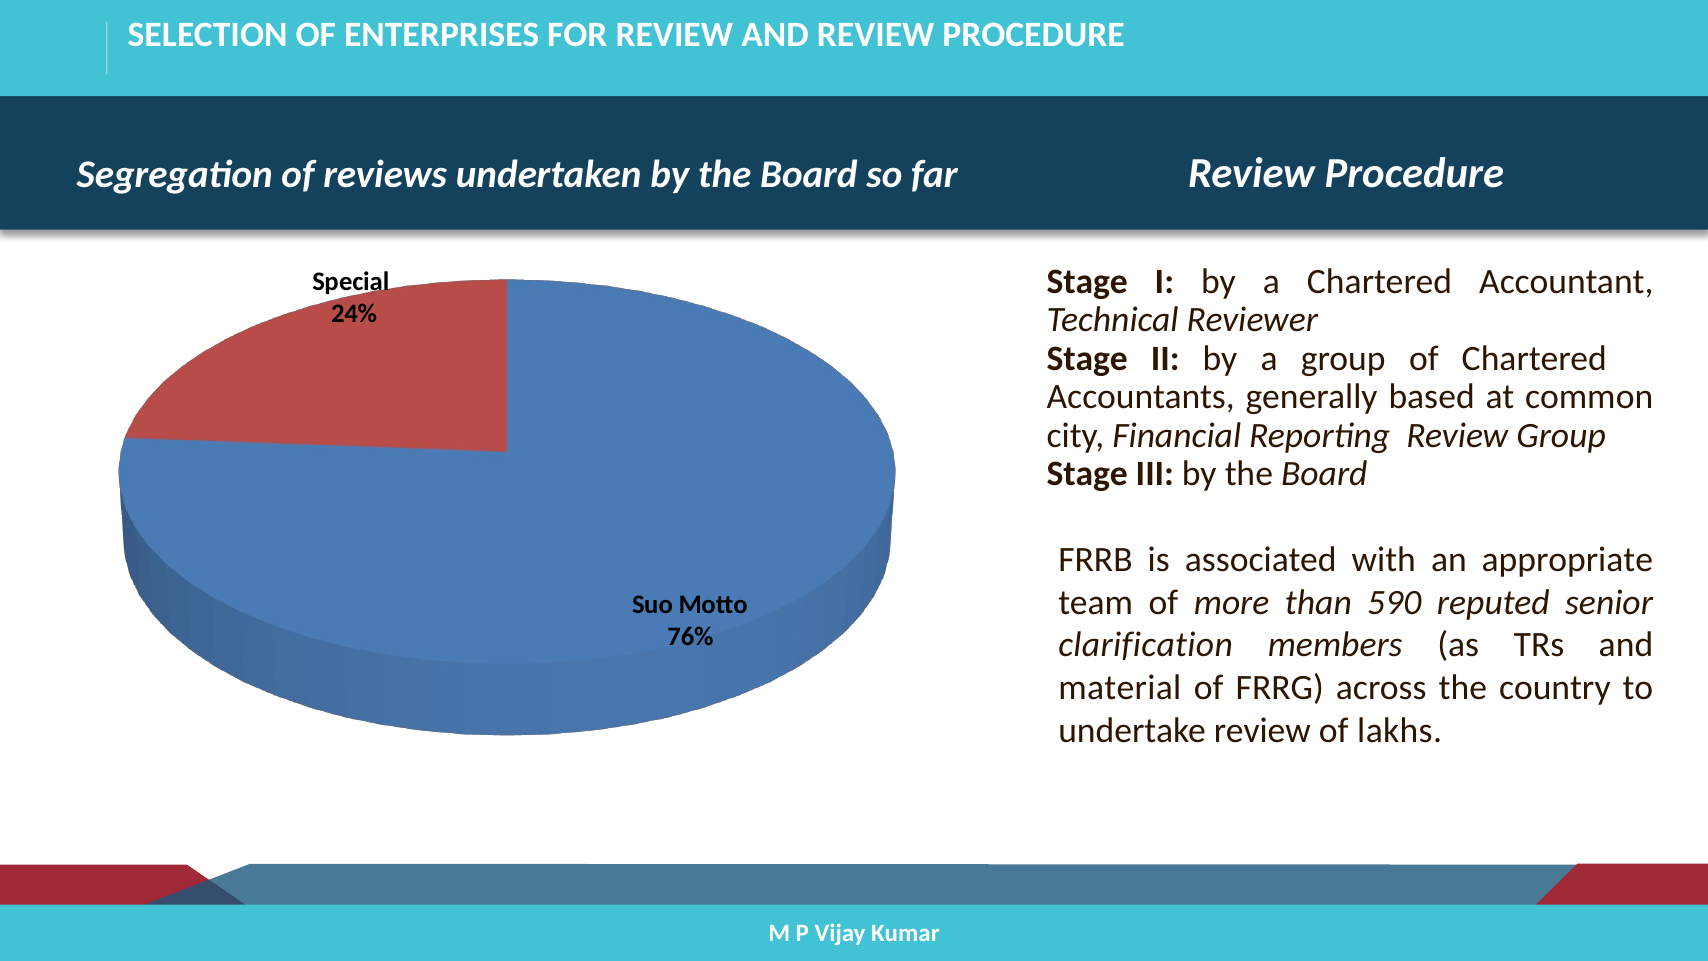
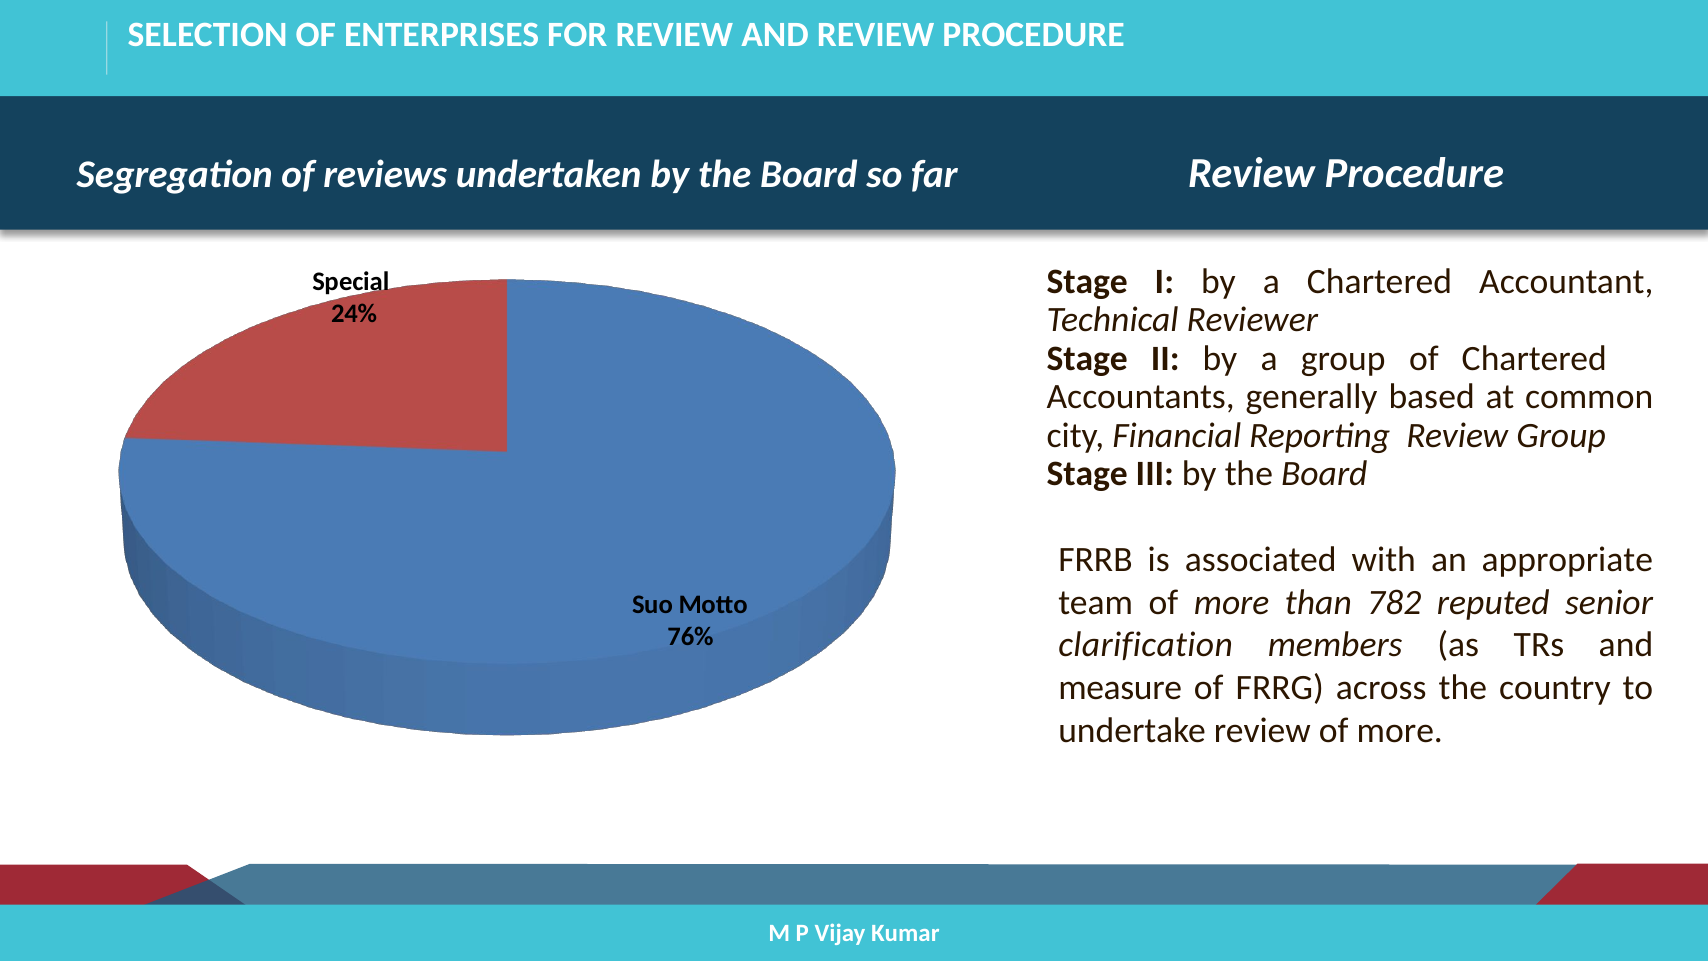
590: 590 -> 782
material: material -> measure
review of lakhs: lakhs -> more
